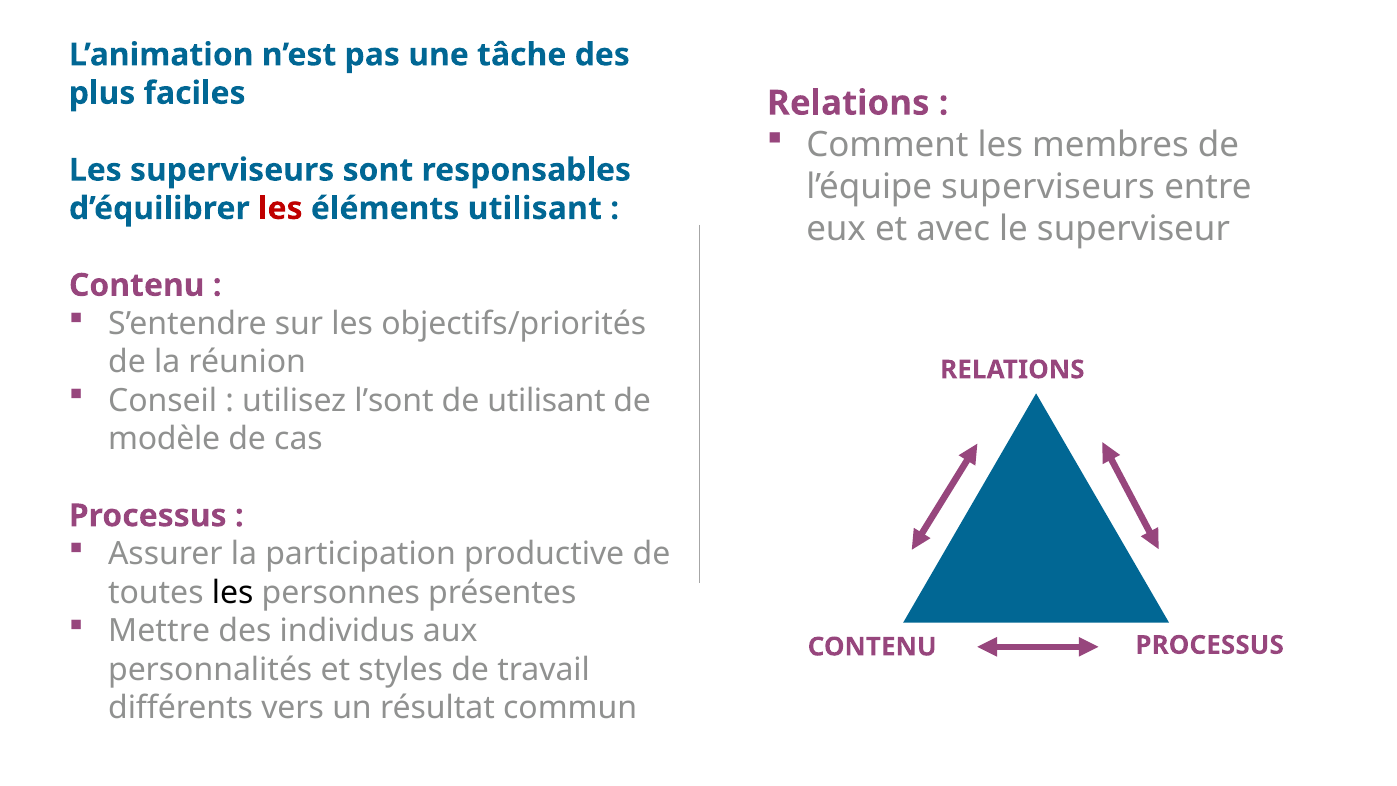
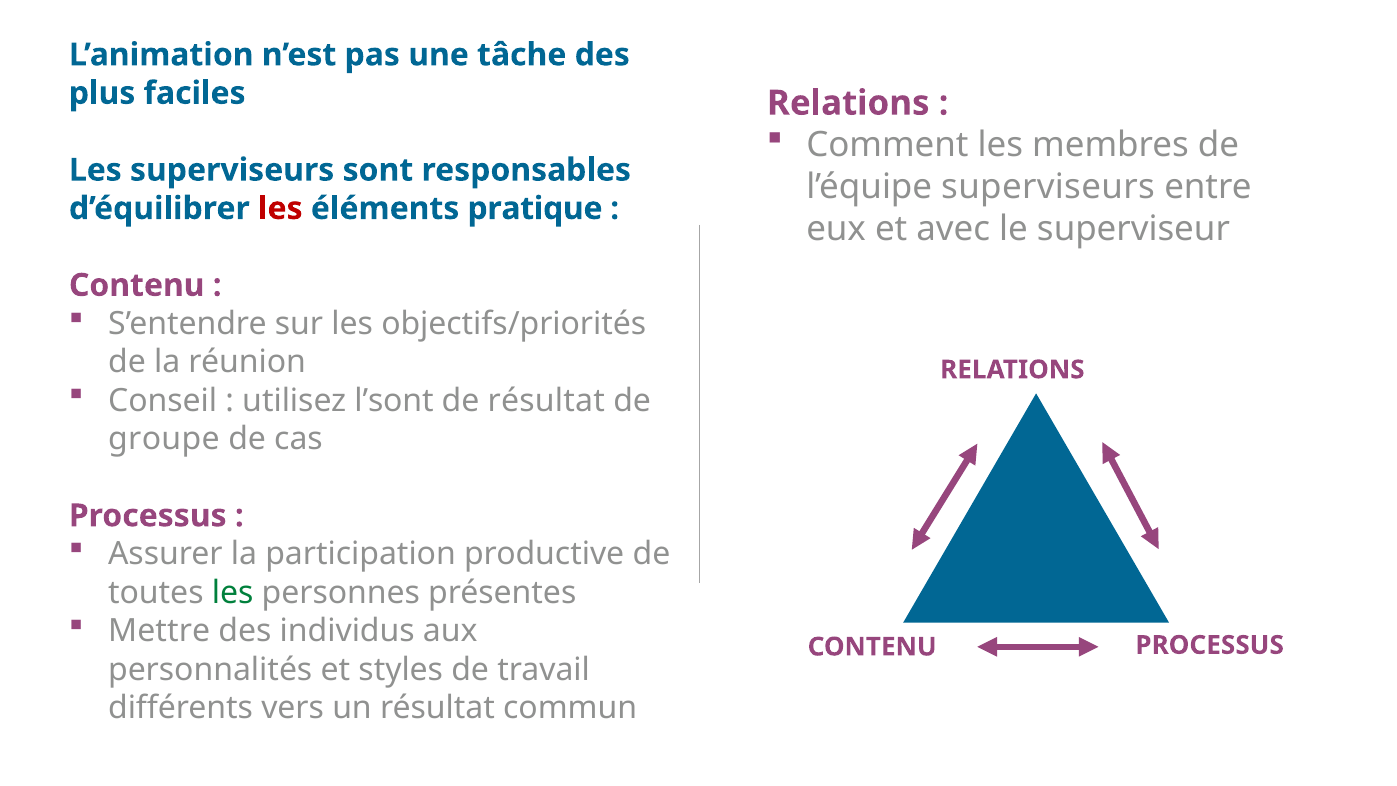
éléments utilisant: utilisant -> pratique
de utilisant: utilisant -> résultat
modèle: modèle -> groupe
les at (233, 592) colour: black -> green
